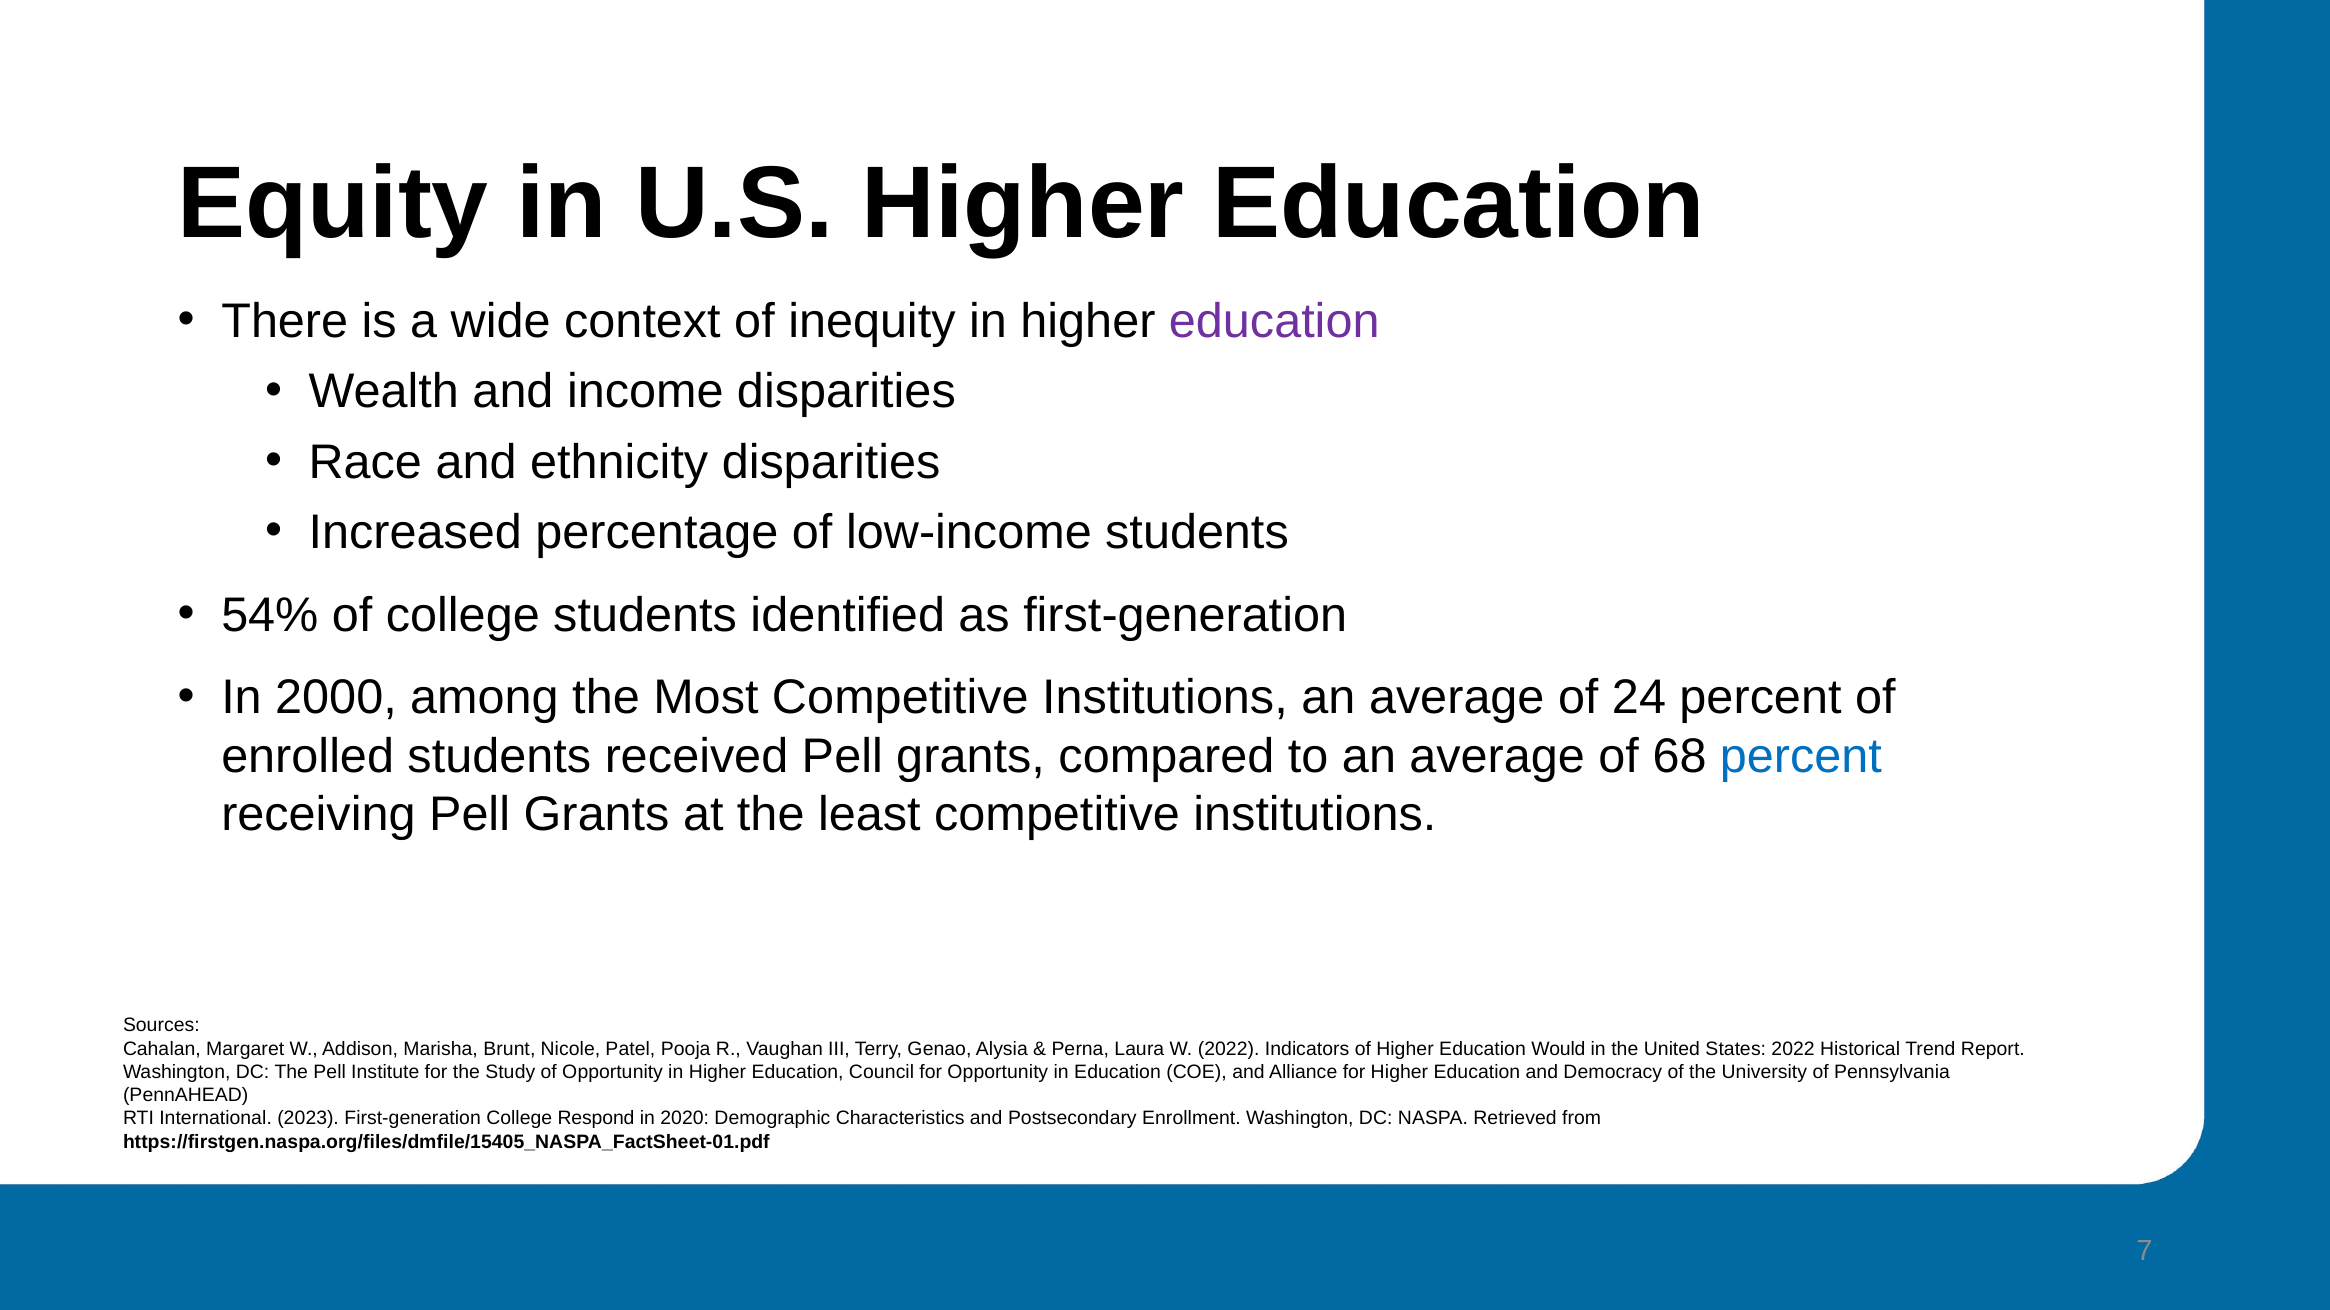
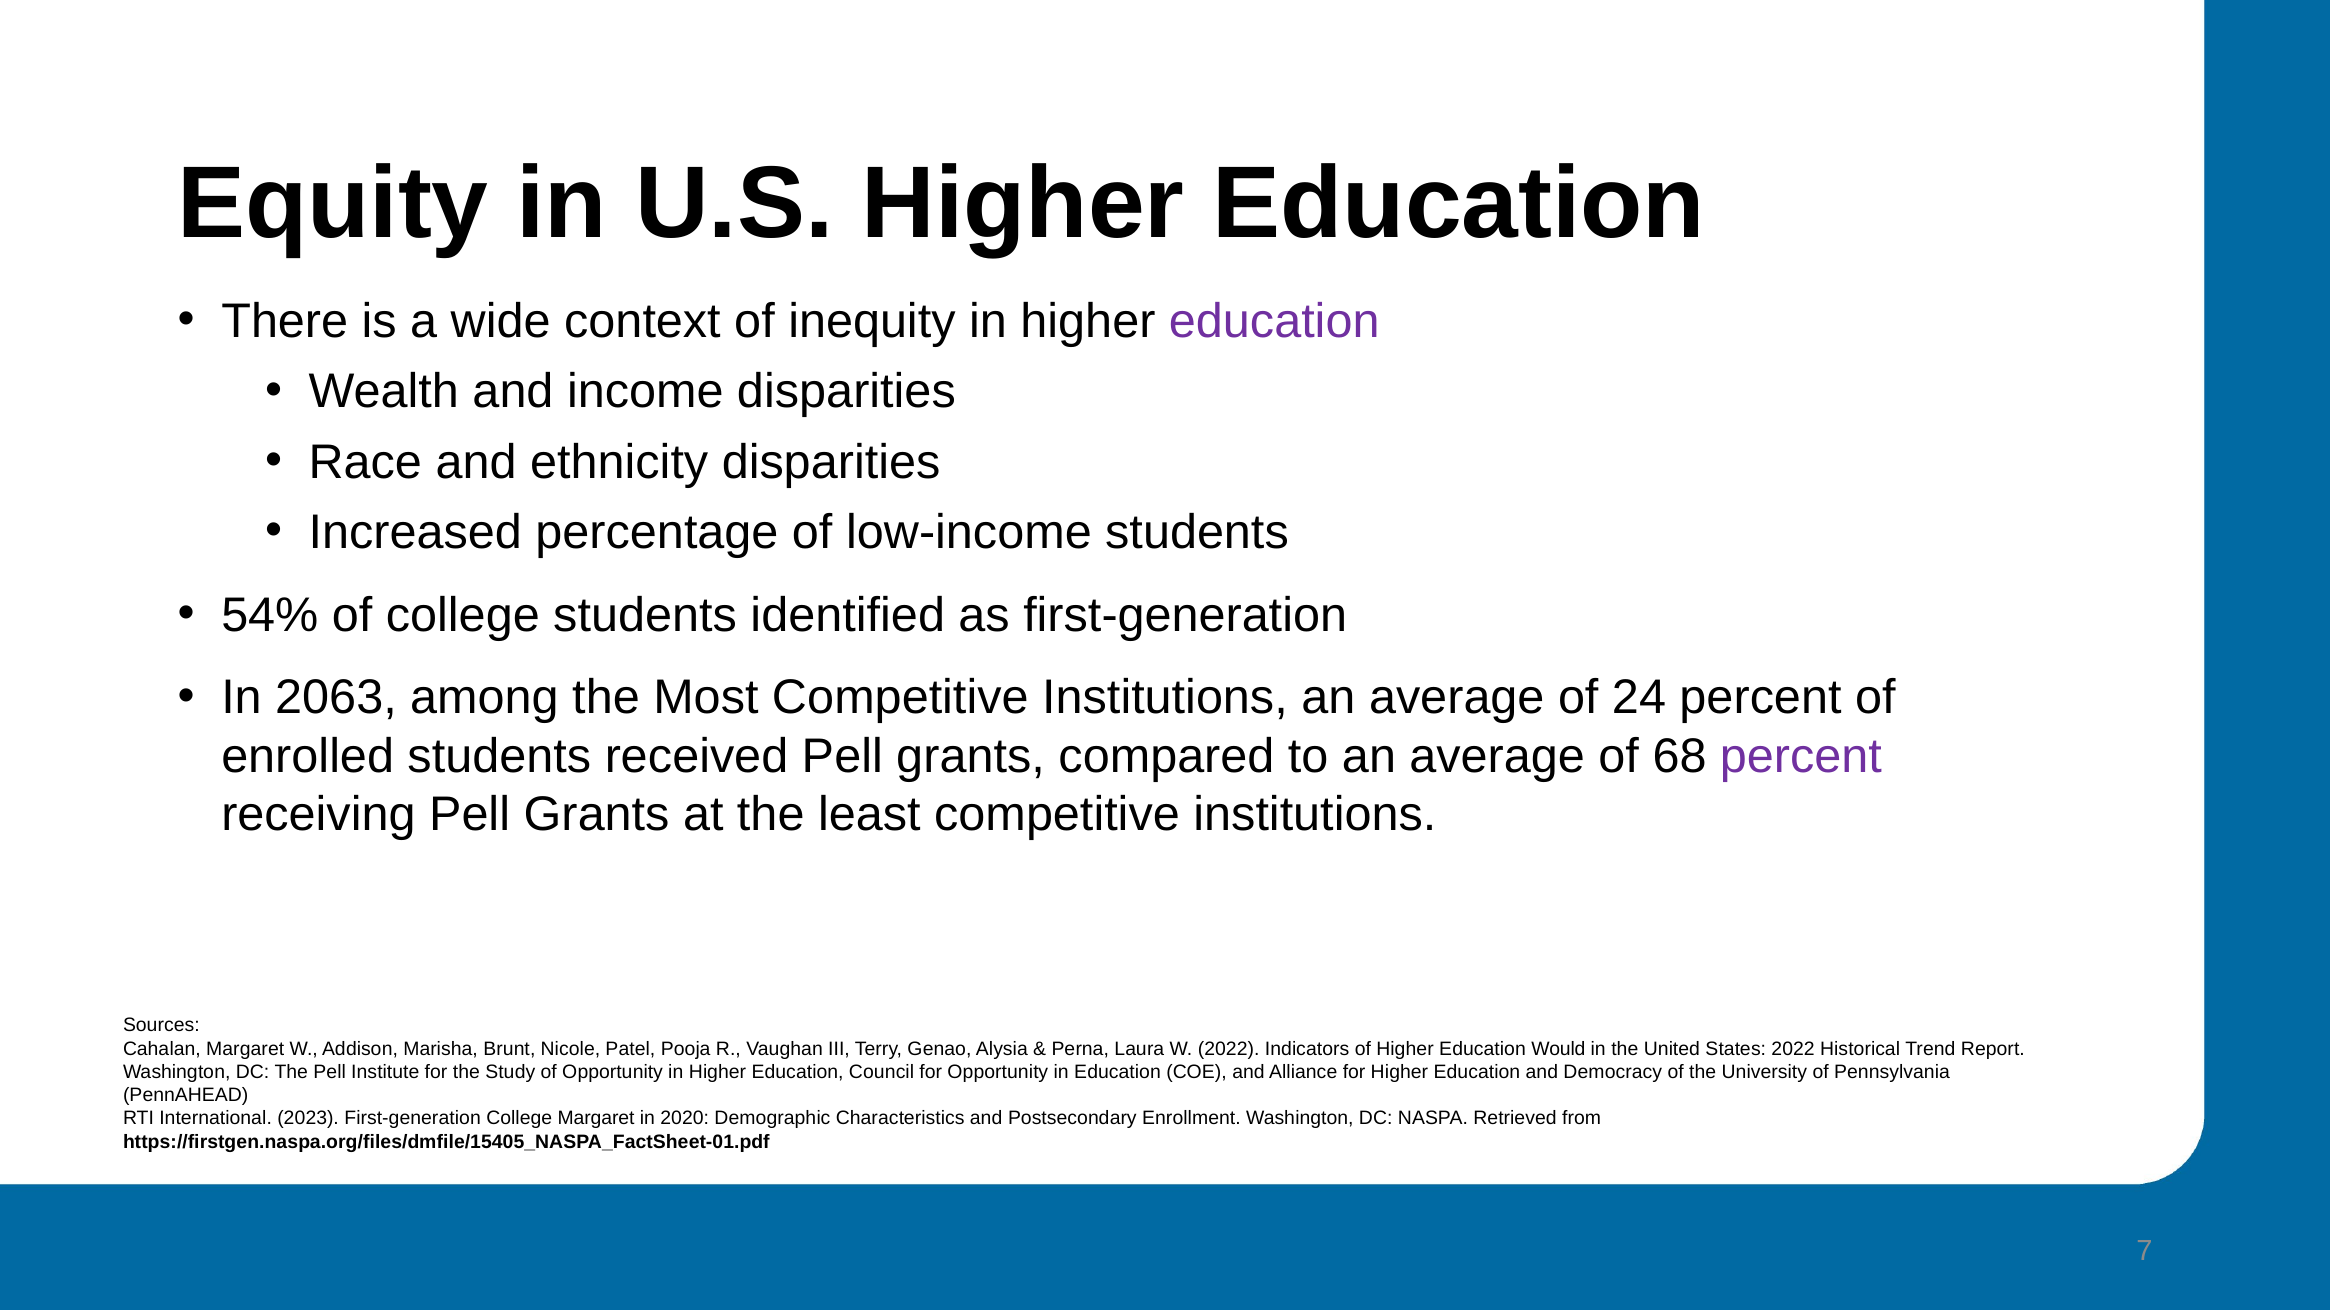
2000: 2000 -> 2063
percent at (1801, 756) colour: blue -> purple
College Respond: Respond -> Margaret
